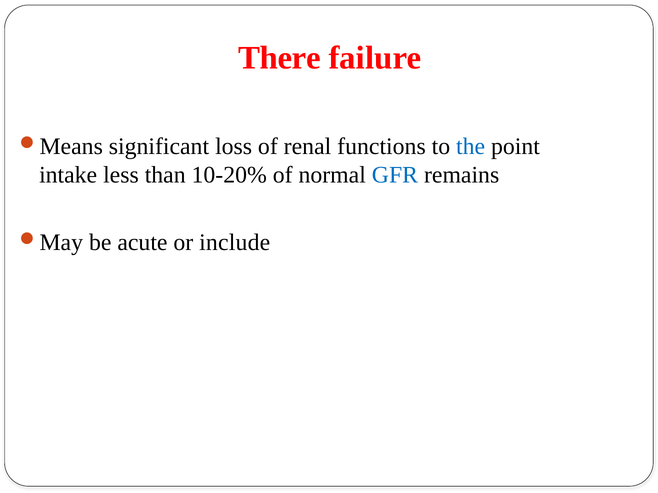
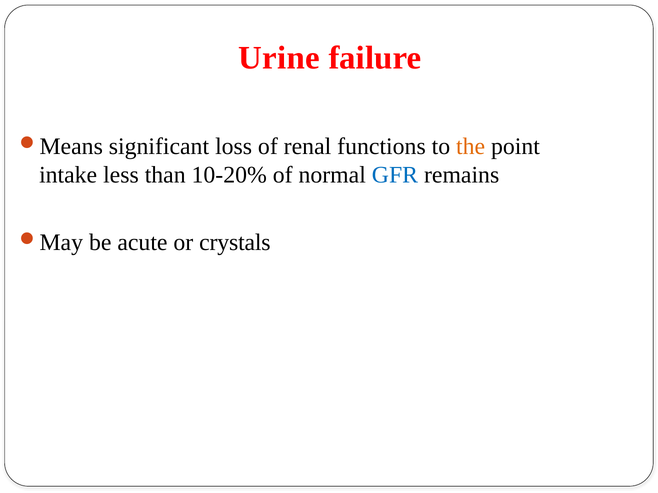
There: There -> Urine
the colour: blue -> orange
include: include -> crystals
